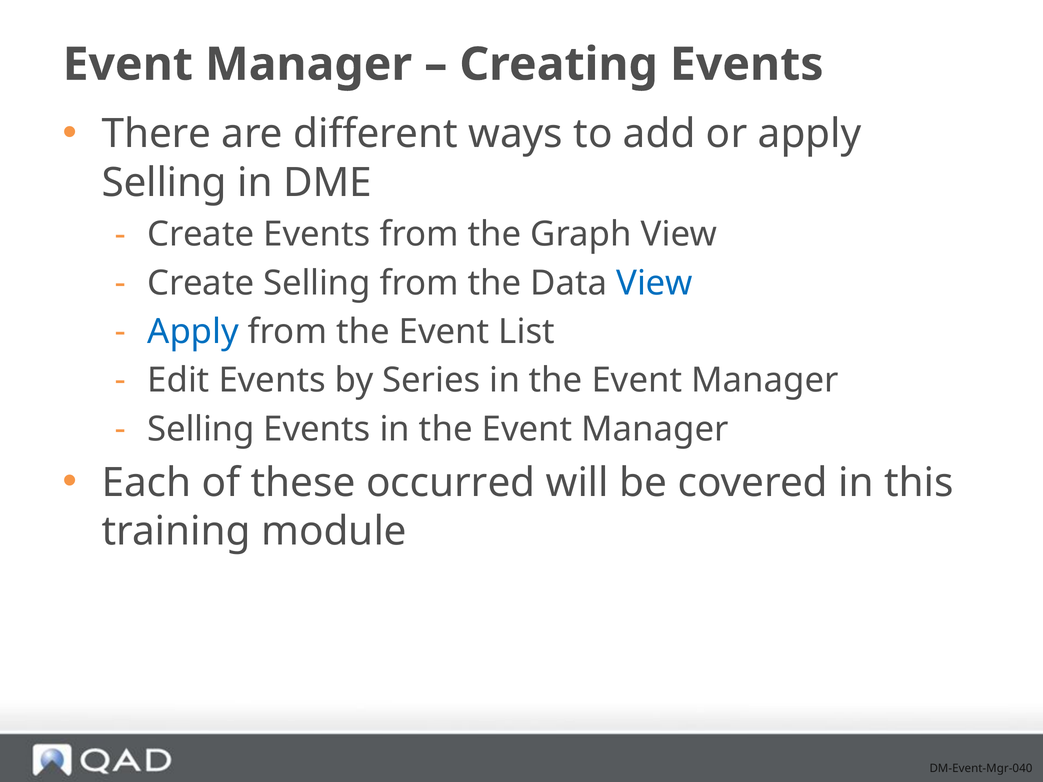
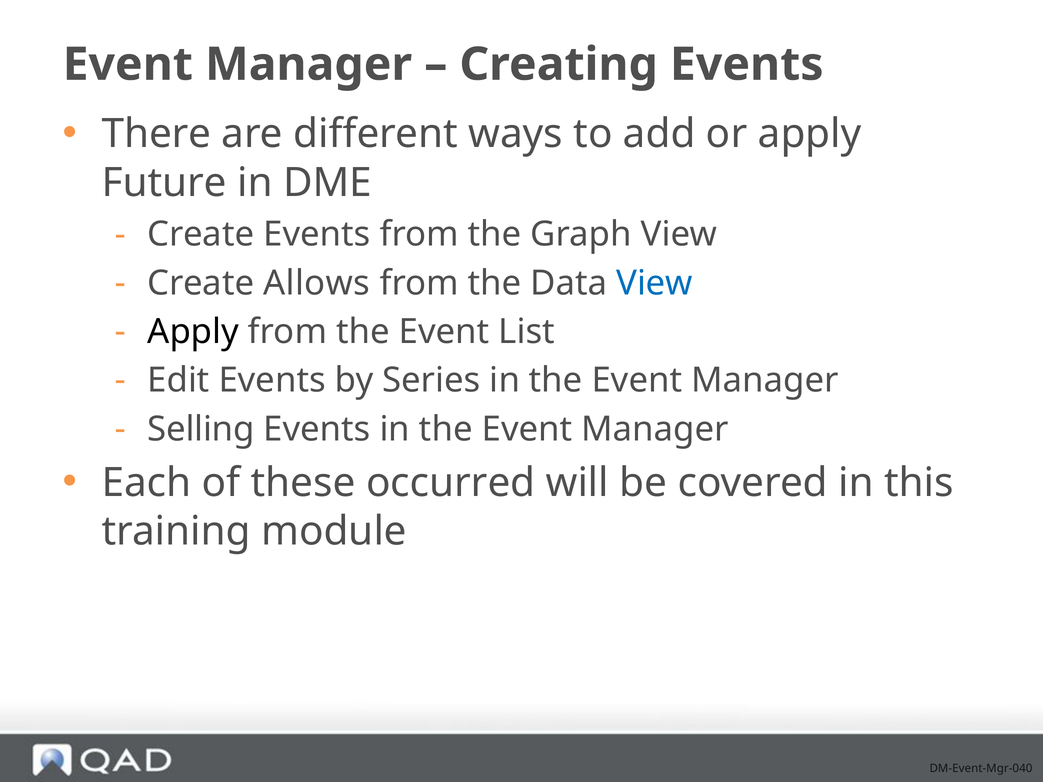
Selling at (164, 183): Selling -> Future
Create Selling: Selling -> Allows
Apply at (193, 332) colour: blue -> black
